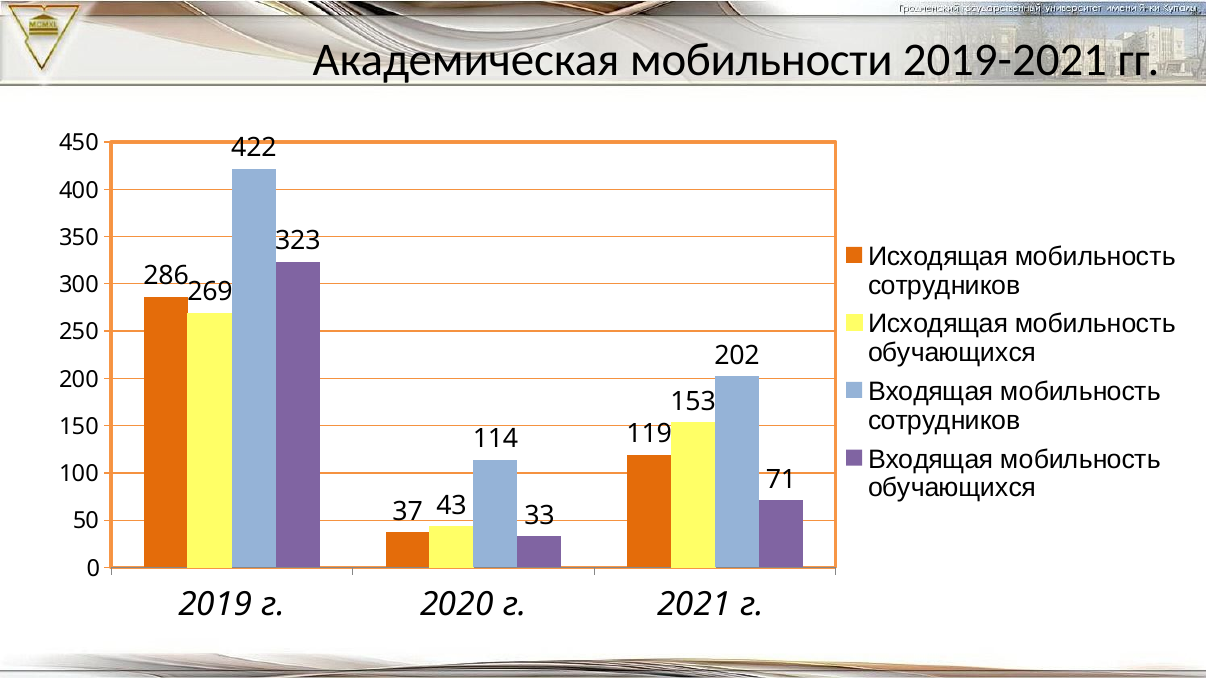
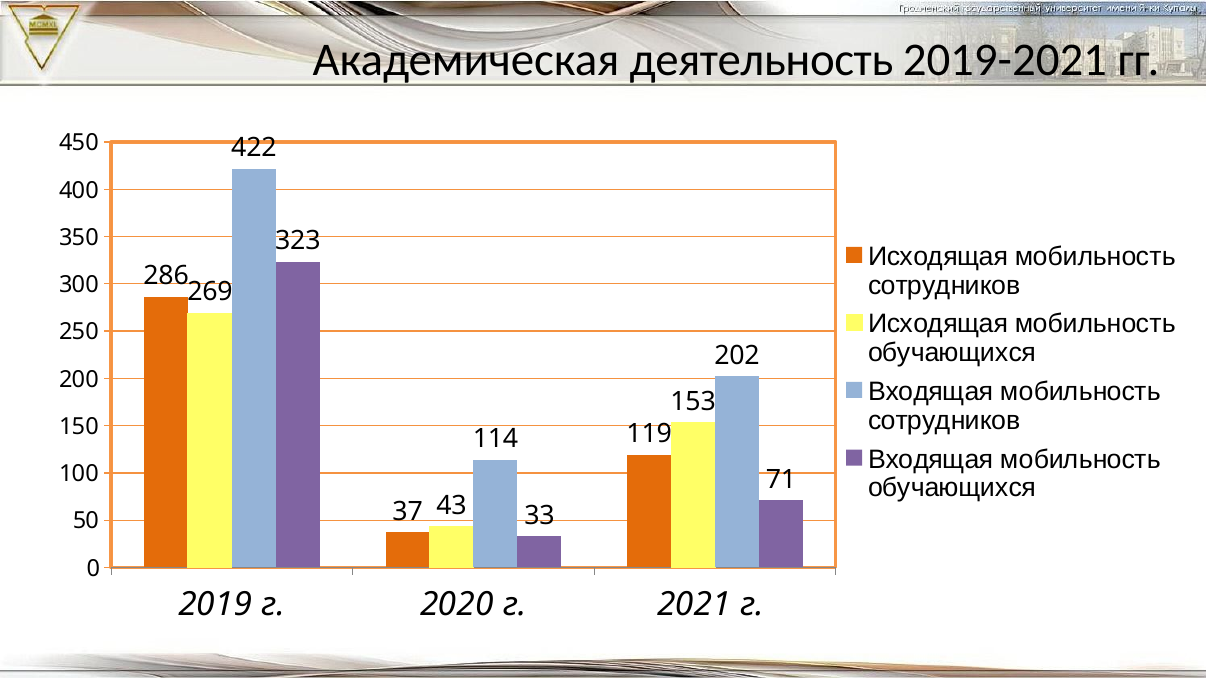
мобильности: мобильности -> деятельность
